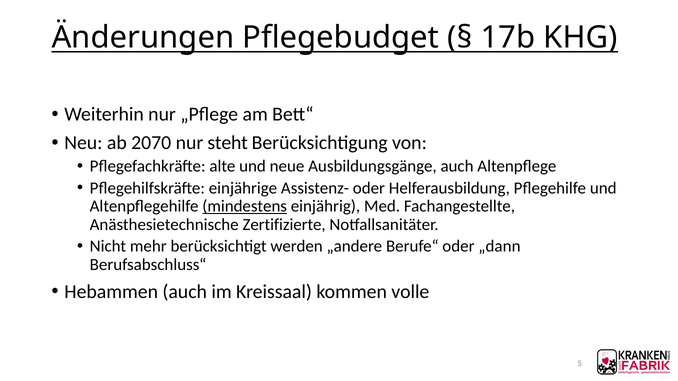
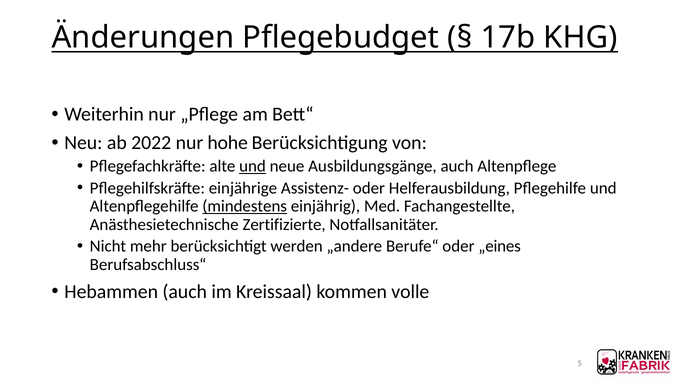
2070: 2070 -> 2022
steht: steht -> hohe
und at (253, 166) underline: none -> present
„dann: „dann -> „eines
